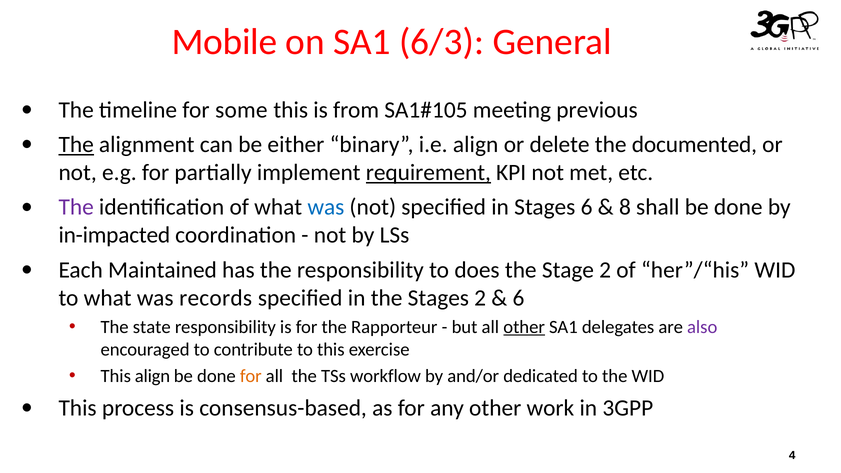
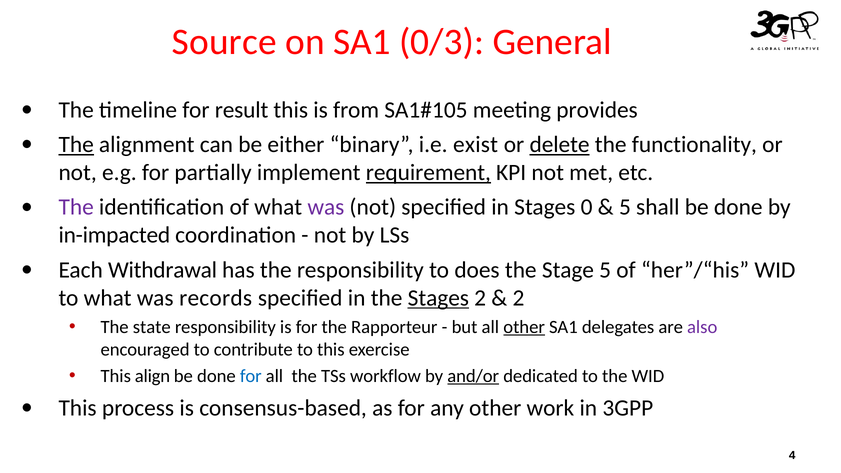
Mobile: Mobile -> Source
6/3: 6/3 -> 0/3
some: some -> result
previous: previous -> provides
i.e align: align -> exist
delete underline: none -> present
documented: documented -> functionality
was at (326, 207) colour: blue -> purple
Stages 6: 6 -> 0
8 at (625, 207): 8 -> 5
Maintained: Maintained -> Withdrawal
Stage 2: 2 -> 5
Stages at (438, 298) underline: none -> present
6 at (518, 298): 6 -> 2
for at (251, 376) colour: orange -> blue
and/or underline: none -> present
